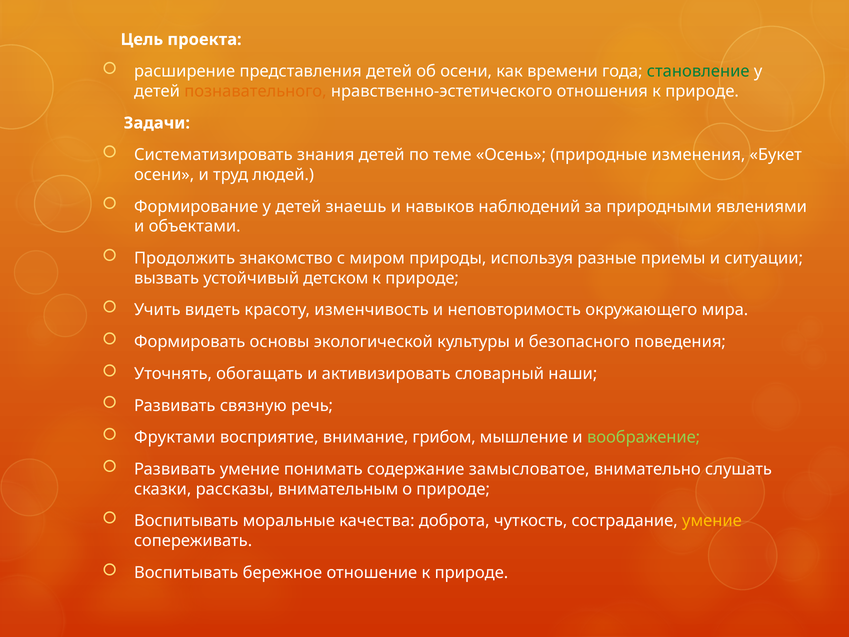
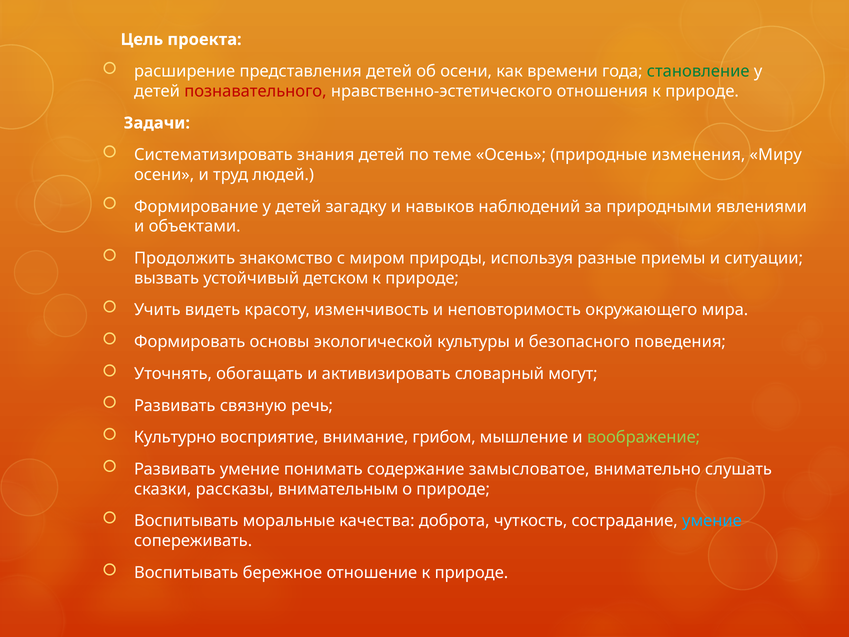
познавательного colour: orange -> red
Букет: Букет -> Миру
знаешь: знаешь -> загадку
наши: наши -> могут
Фруктами: Фруктами -> Культурно
умение at (712, 521) colour: yellow -> light blue
